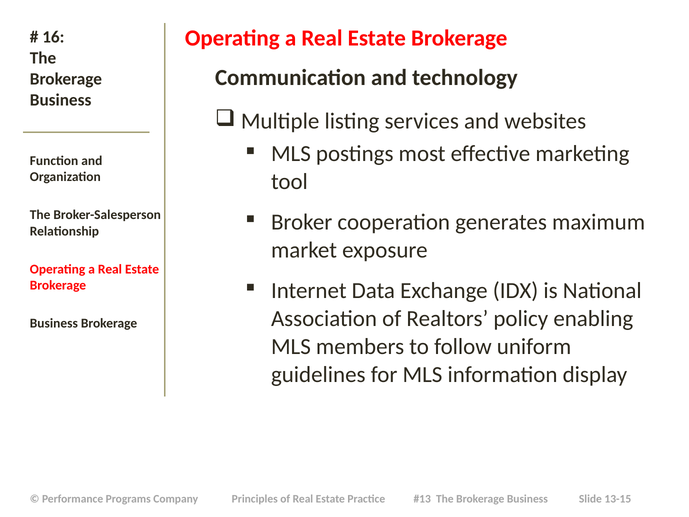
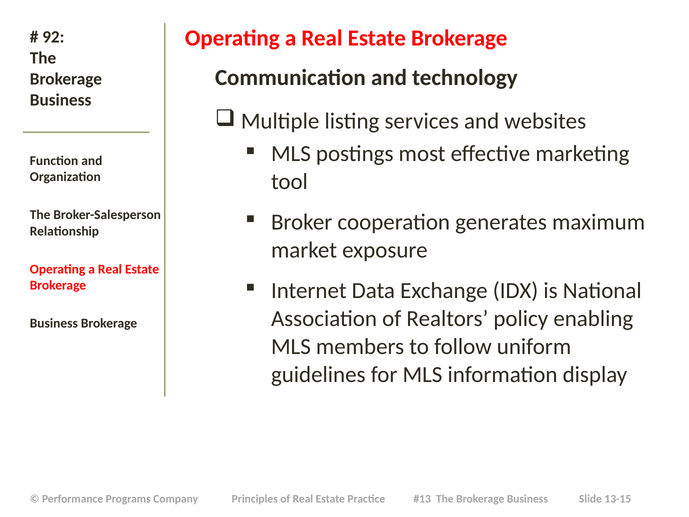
16: 16 -> 92
